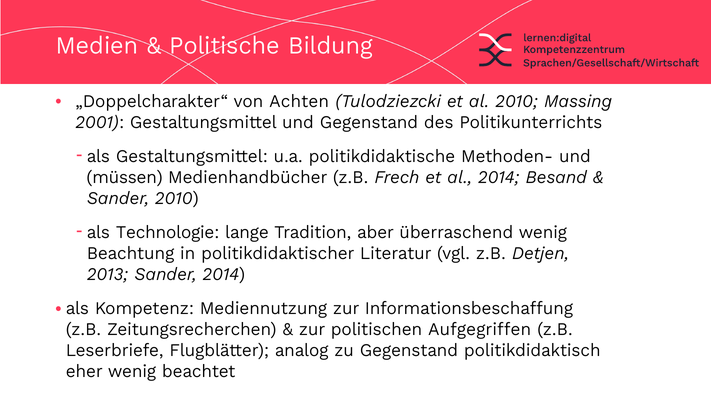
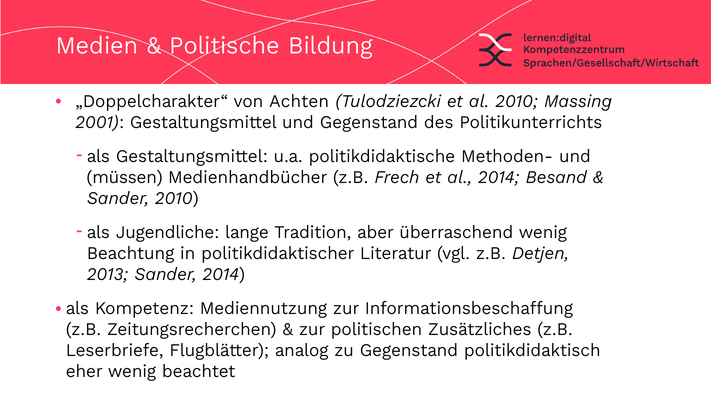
Technologie: Technologie -> Jugendliche
Aufgegriffen: Aufgegriffen -> Zusätzliches
